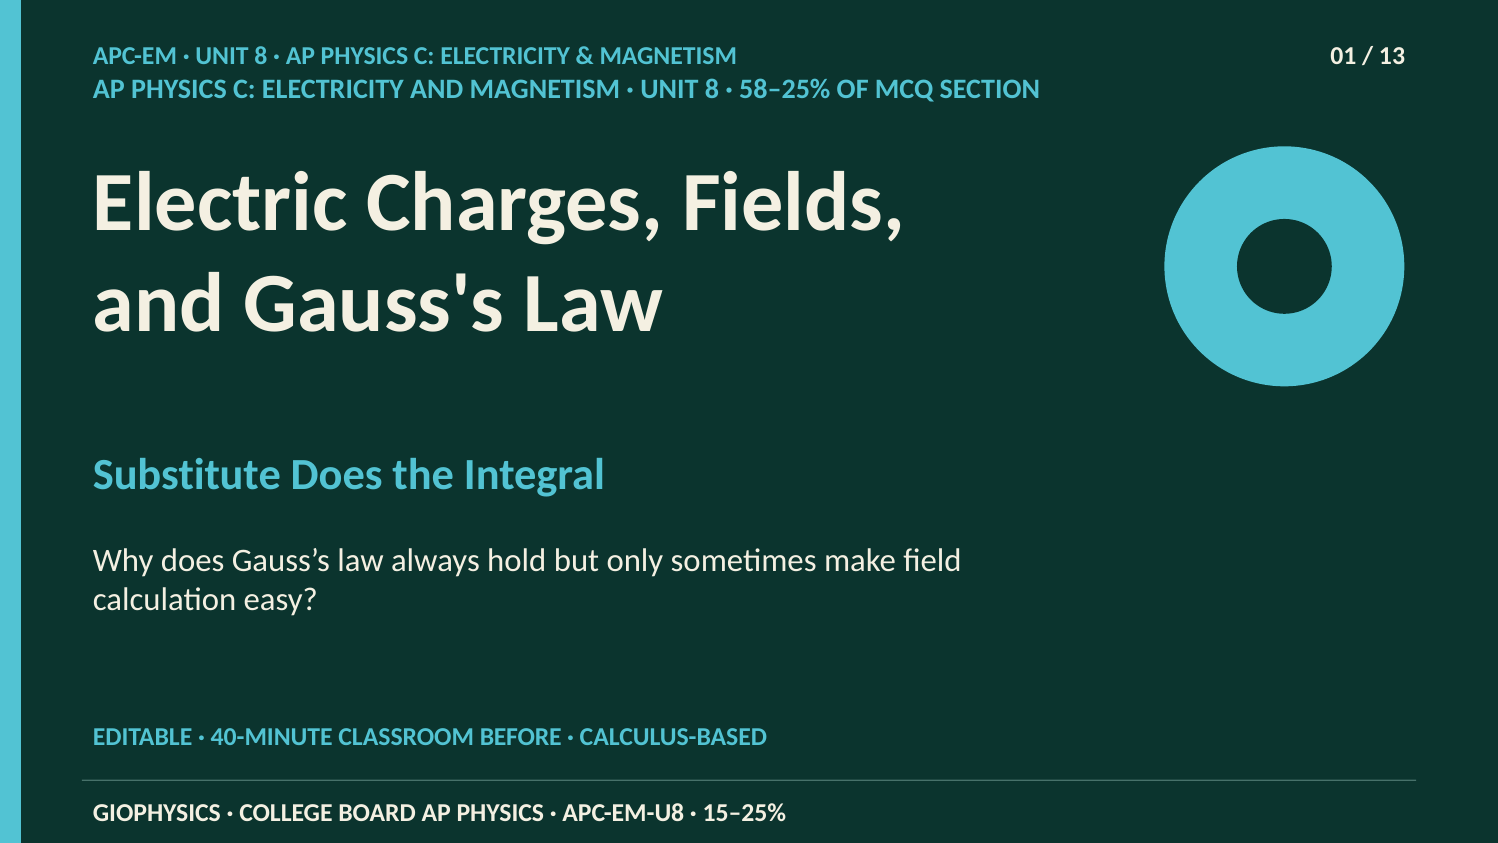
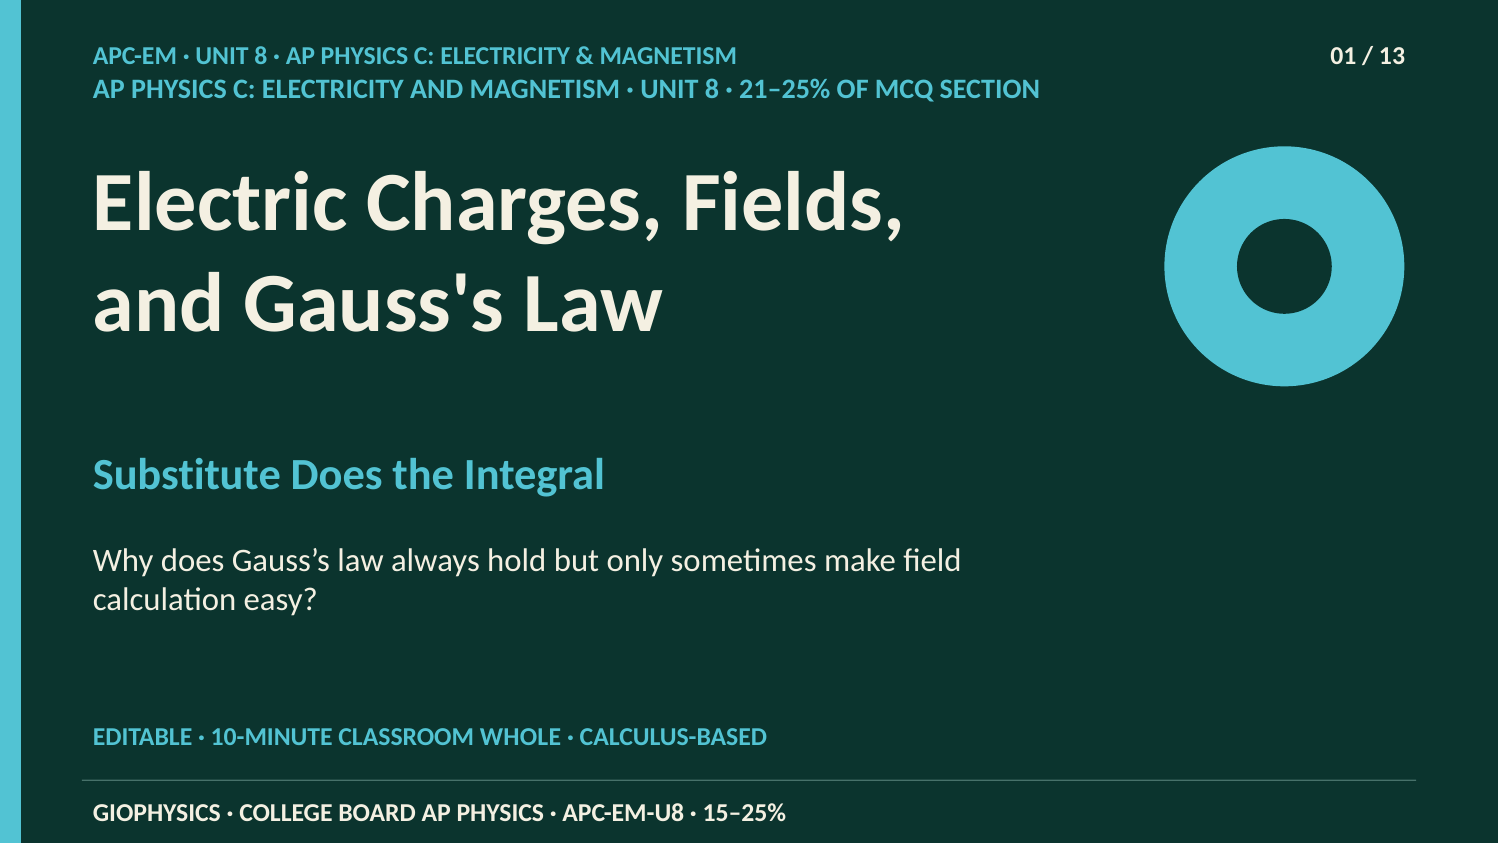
58–25%: 58–25% -> 21–25%
40-MINUTE: 40-MINUTE -> 10-MINUTE
BEFORE: BEFORE -> WHOLE
